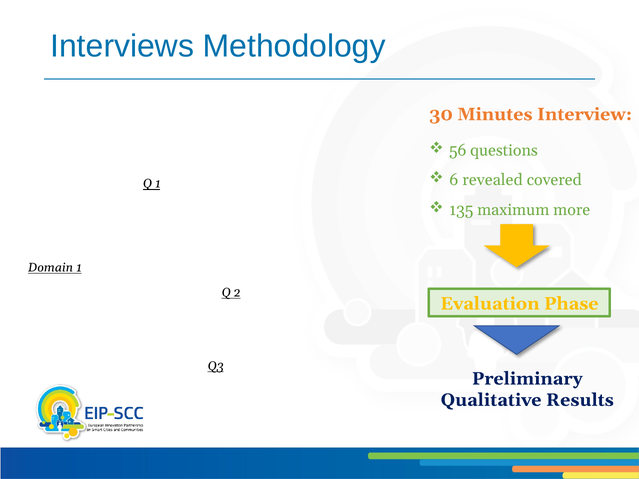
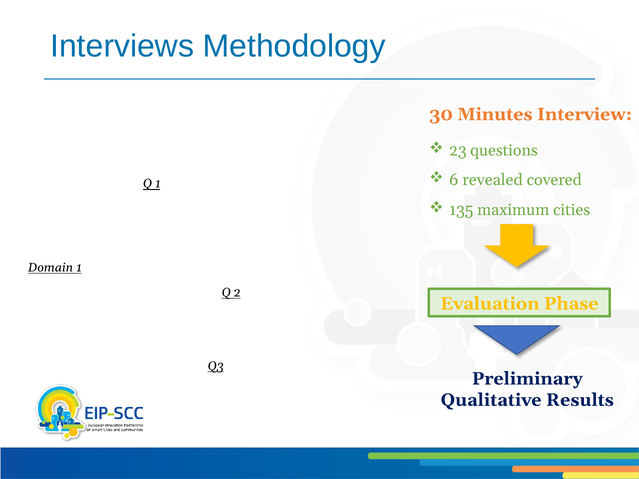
56: 56 -> 23
more: more -> cities
